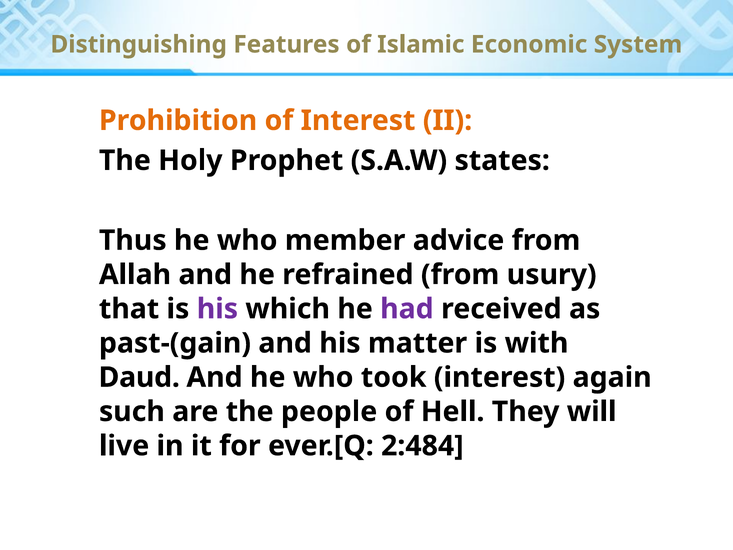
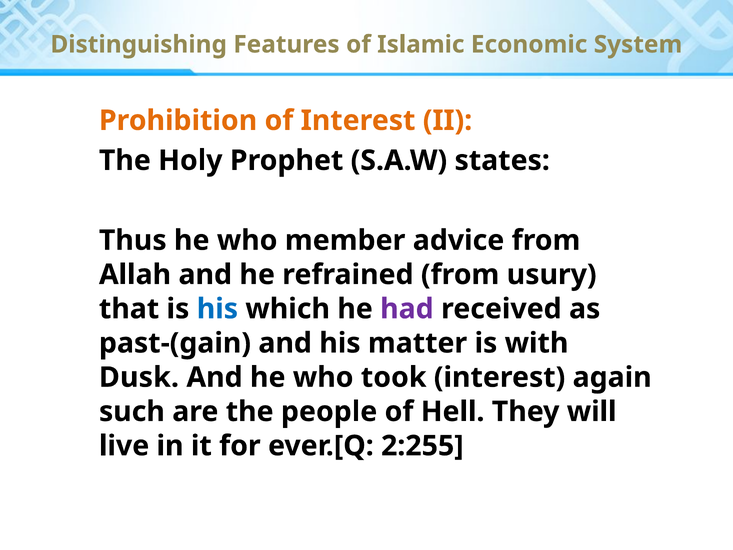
his at (217, 309) colour: purple -> blue
Daud: Daud -> Dusk
2:484: 2:484 -> 2:255
